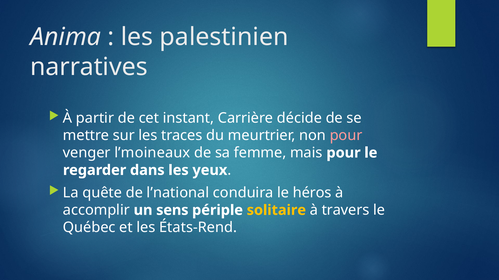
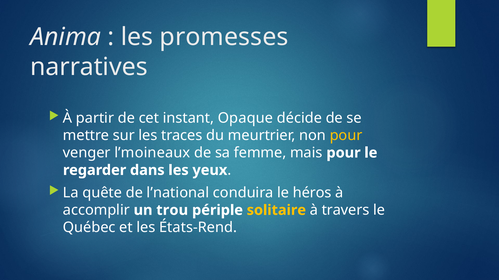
palestinien: palestinien -> promesses
Carrière: Carrière -> Opaque
pour at (346, 136) colour: pink -> yellow
sens: sens -> trou
